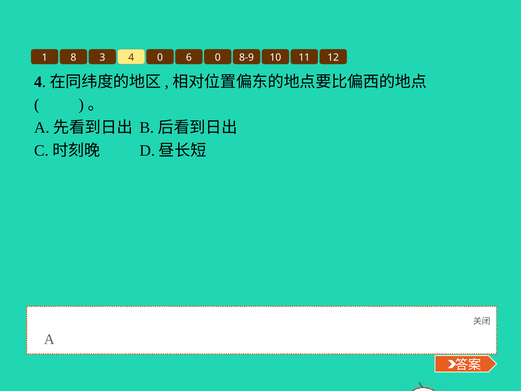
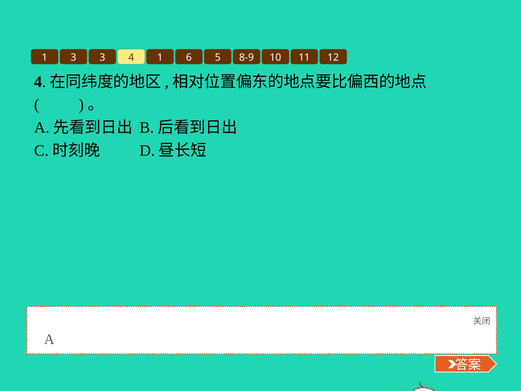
1 8: 8 -> 3
4 0: 0 -> 1
6 0: 0 -> 5
